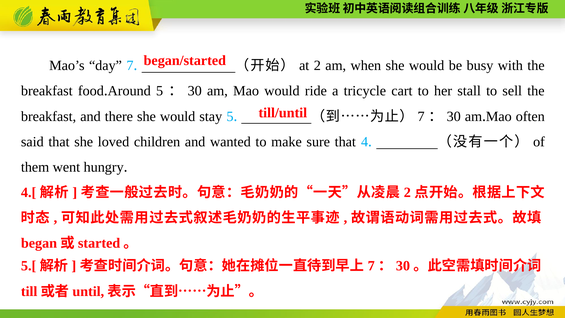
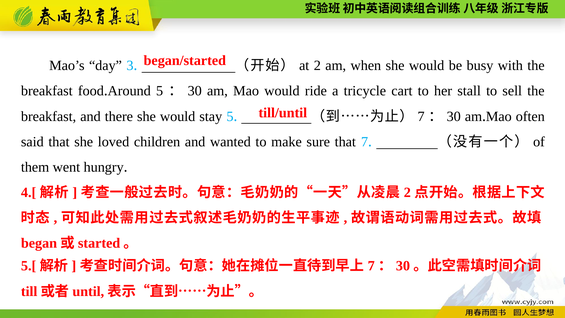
day 7: 7 -> 3
that 4: 4 -> 7
